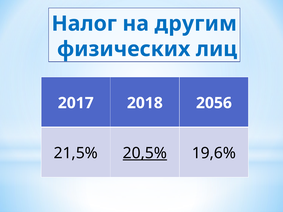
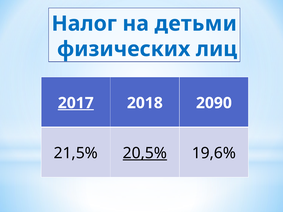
другим: другим -> детьми
2017 underline: none -> present
2056: 2056 -> 2090
